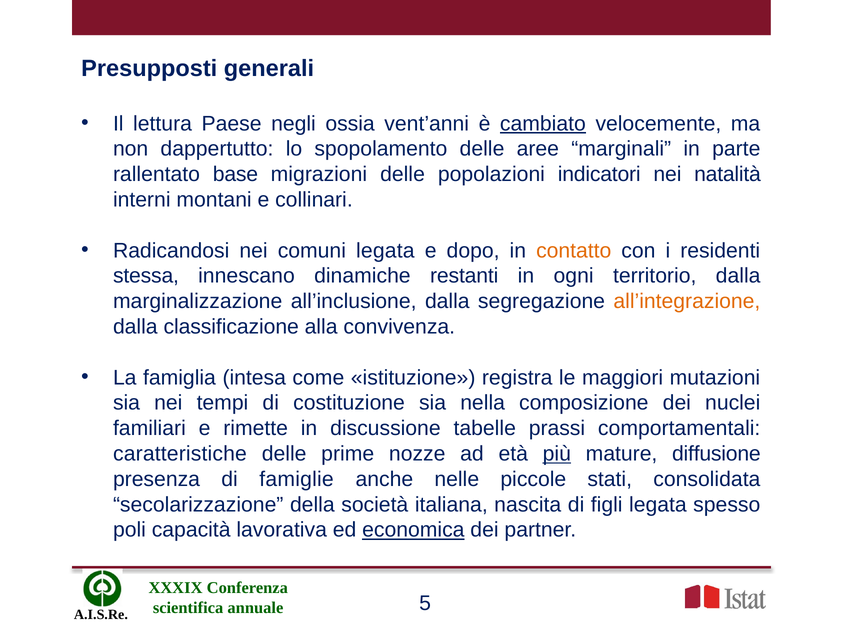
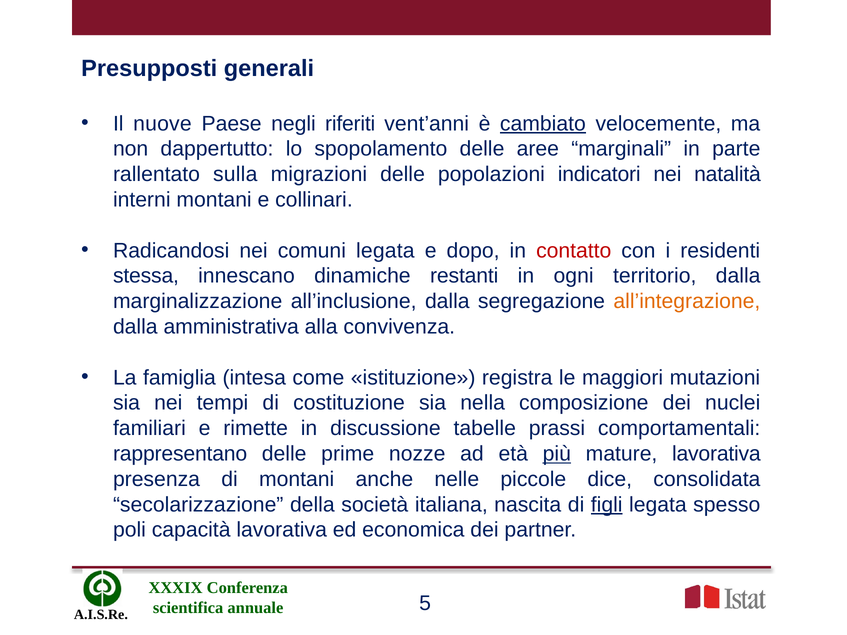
lettura: lettura -> nuove
ossia: ossia -> riferiti
base: base -> sulla
contatto colour: orange -> red
classificazione: classificazione -> amministrativa
caratteristiche: caratteristiche -> rappresentano
mature diffusione: diffusione -> lavorativa
di famiglie: famiglie -> montani
stati: stati -> dice
figli underline: none -> present
economica underline: present -> none
